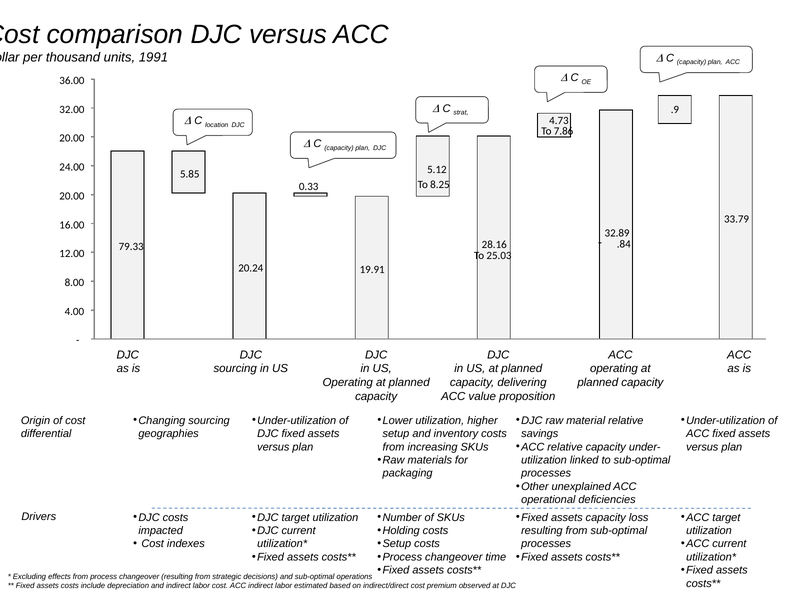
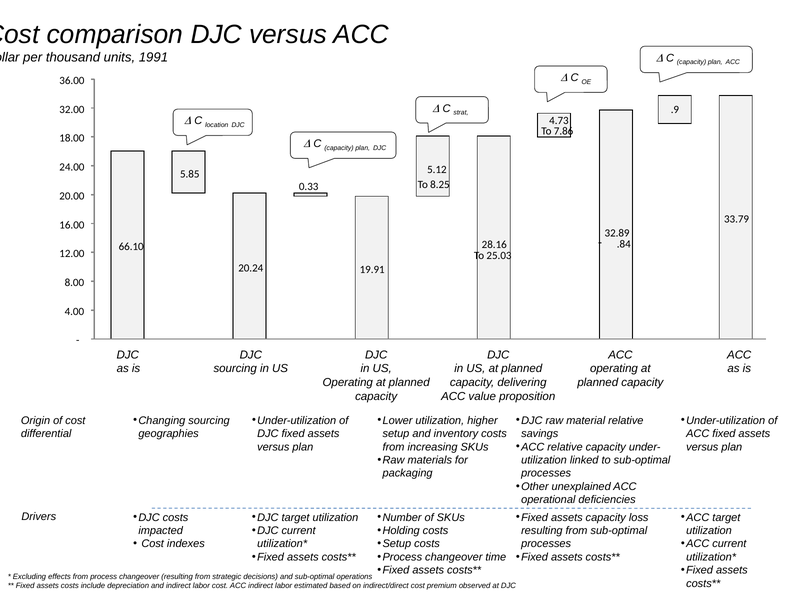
20.00 at (72, 138): 20.00 -> 18.00
79.33: 79.33 -> 66.10
